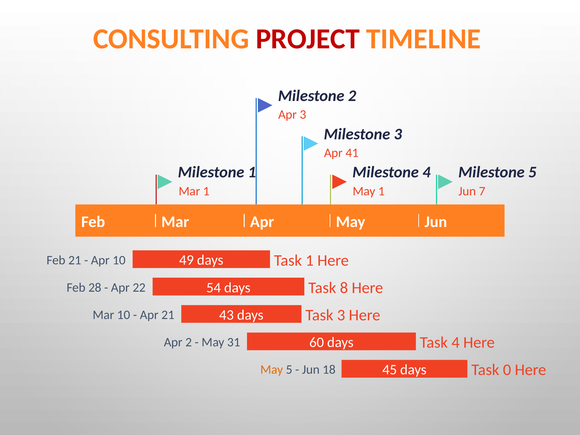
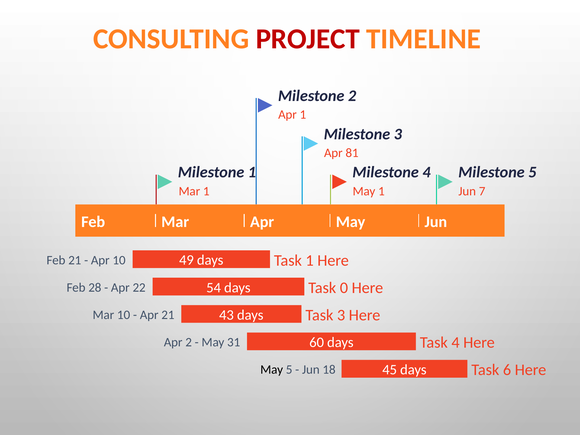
Apr 3: 3 -> 1
41: 41 -> 81
8: 8 -> 0
May at (272, 370) colour: orange -> black
0: 0 -> 6
